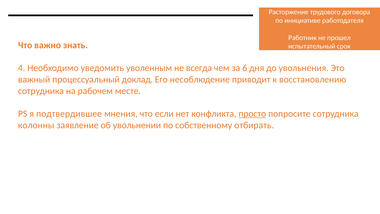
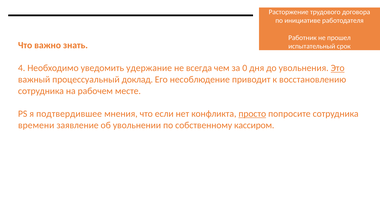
уволенным: уволенным -> удержание
6: 6 -> 0
Это underline: none -> present
колонны: колонны -> времени
отбирать: отбирать -> кассиром
